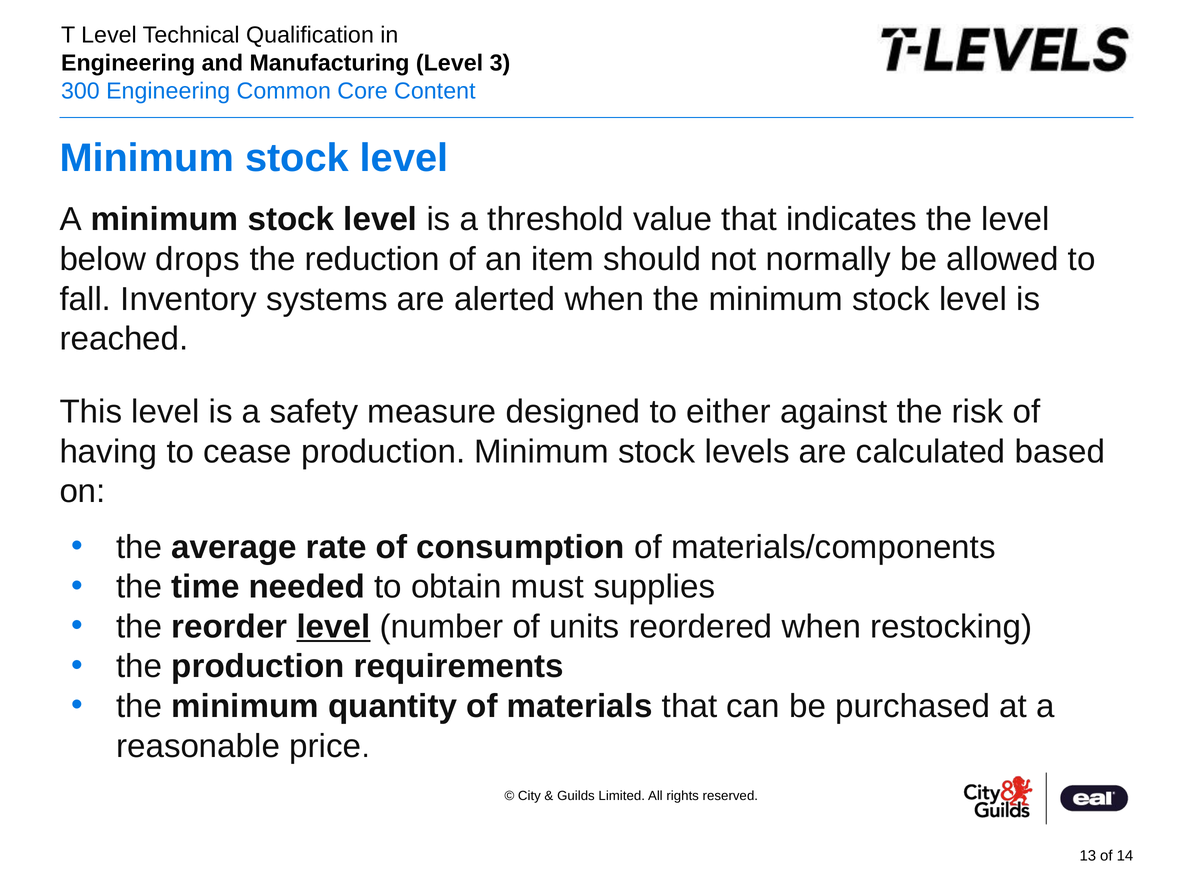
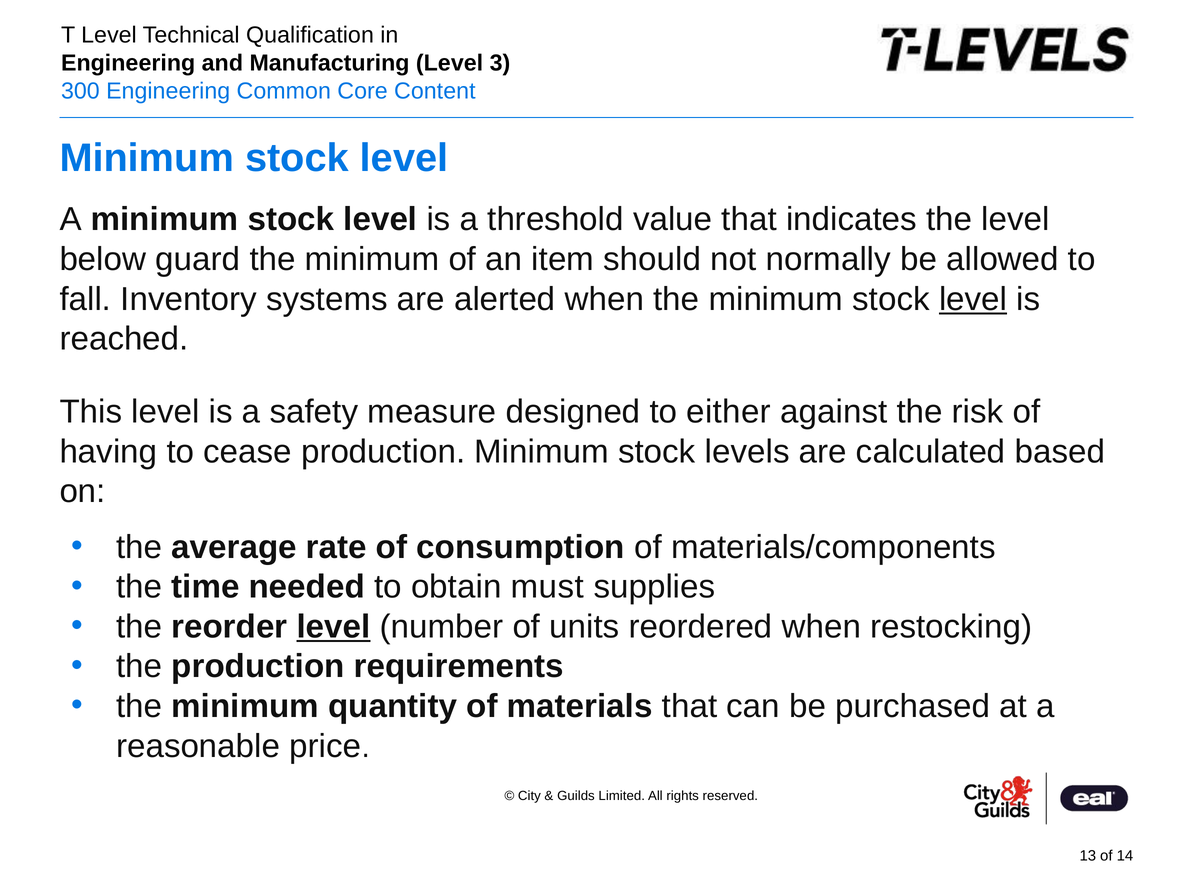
drops: drops -> guard
reduction at (372, 259): reduction -> minimum
level at (973, 299) underline: none -> present
